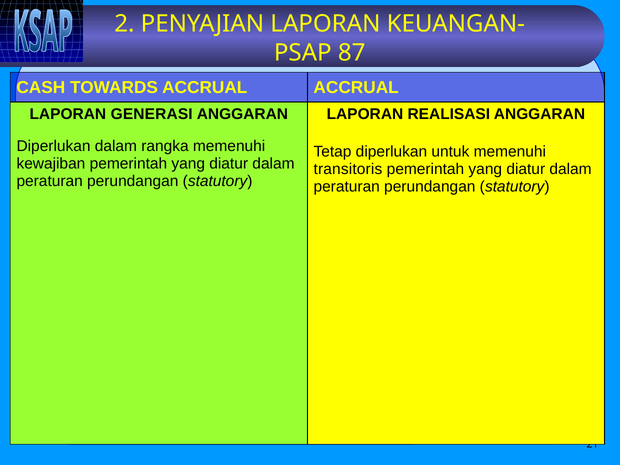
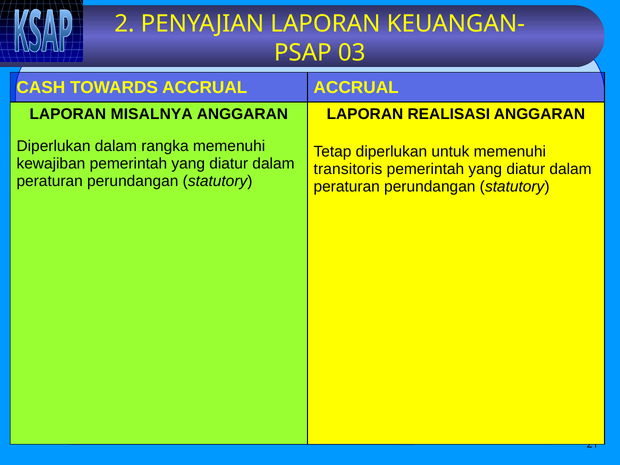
87: 87 -> 03
GENERASI: GENERASI -> MISALNYA
